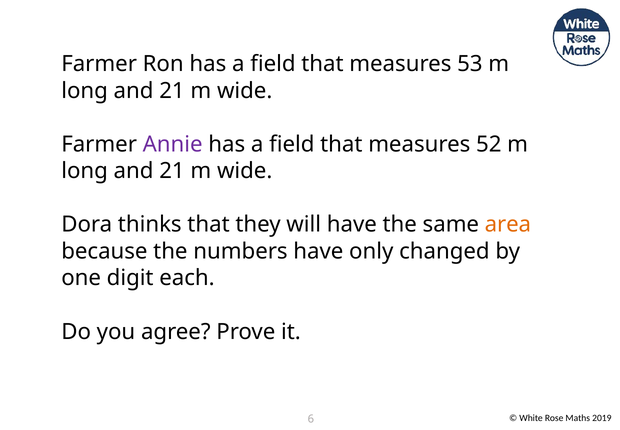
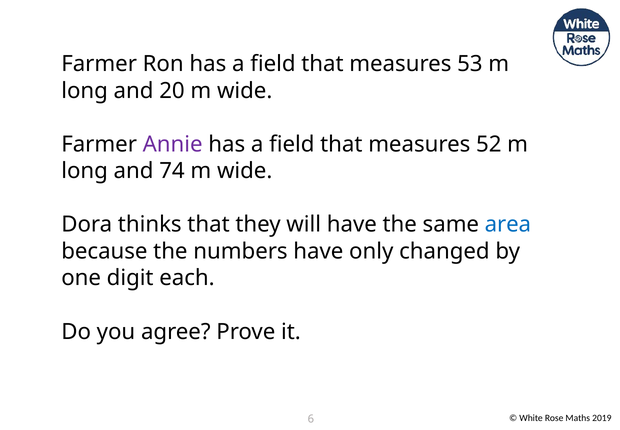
21 at (172, 91): 21 -> 20
21 at (172, 171): 21 -> 74
area colour: orange -> blue
